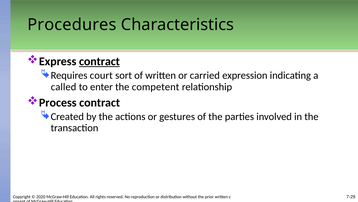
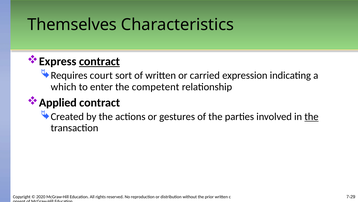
Procedures: Procedures -> Themselves
called: called -> which
Process: Process -> Applied
the at (311, 116) underline: none -> present
